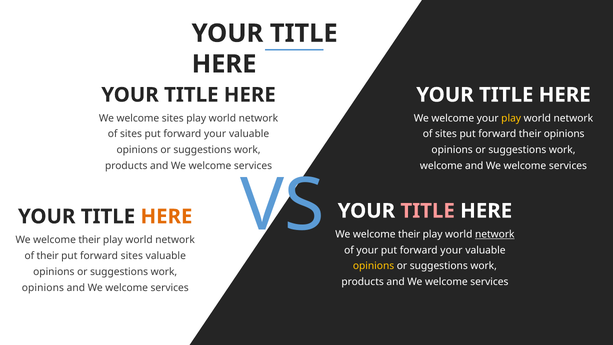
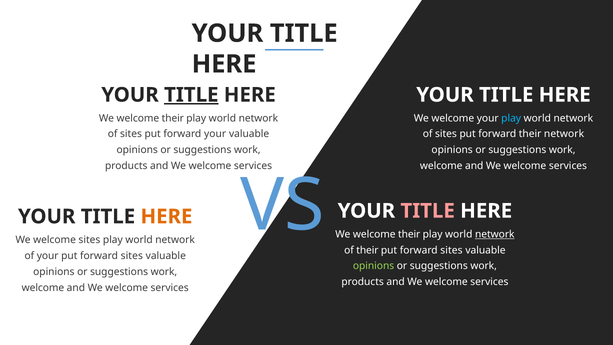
TITLE at (191, 95) underline: none -> present
sites at (173, 118): sites -> their
play at (511, 118) colour: yellow -> light blue
their opinions: opinions -> network
their at (89, 240): their -> sites
of your: your -> their
your at (451, 250): your -> sites
of their: their -> your
opinions at (374, 266) colour: yellow -> light green
opinions at (43, 288): opinions -> welcome
